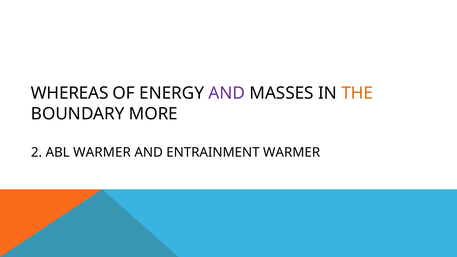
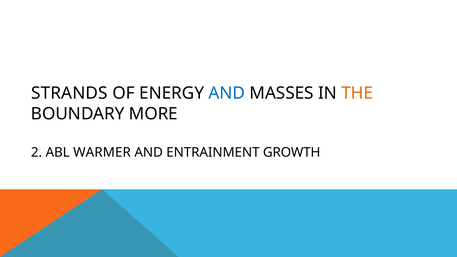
WHEREAS: WHEREAS -> STRANDS
AND at (227, 93) colour: purple -> blue
ENTRAINMENT WARMER: WARMER -> GROWTH
